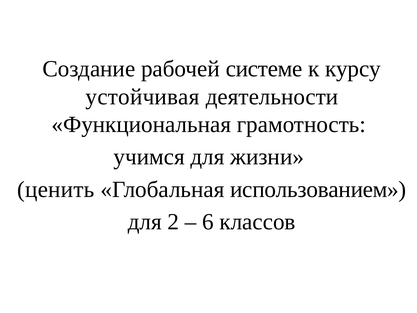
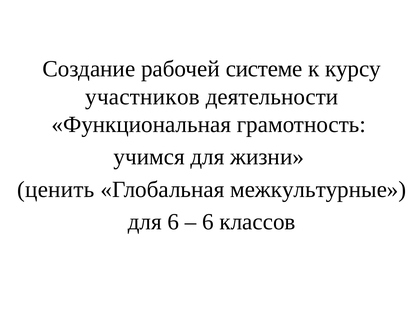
устойчивая: устойчивая -> участников
использованием: использованием -> межкультурные
для 2: 2 -> 6
